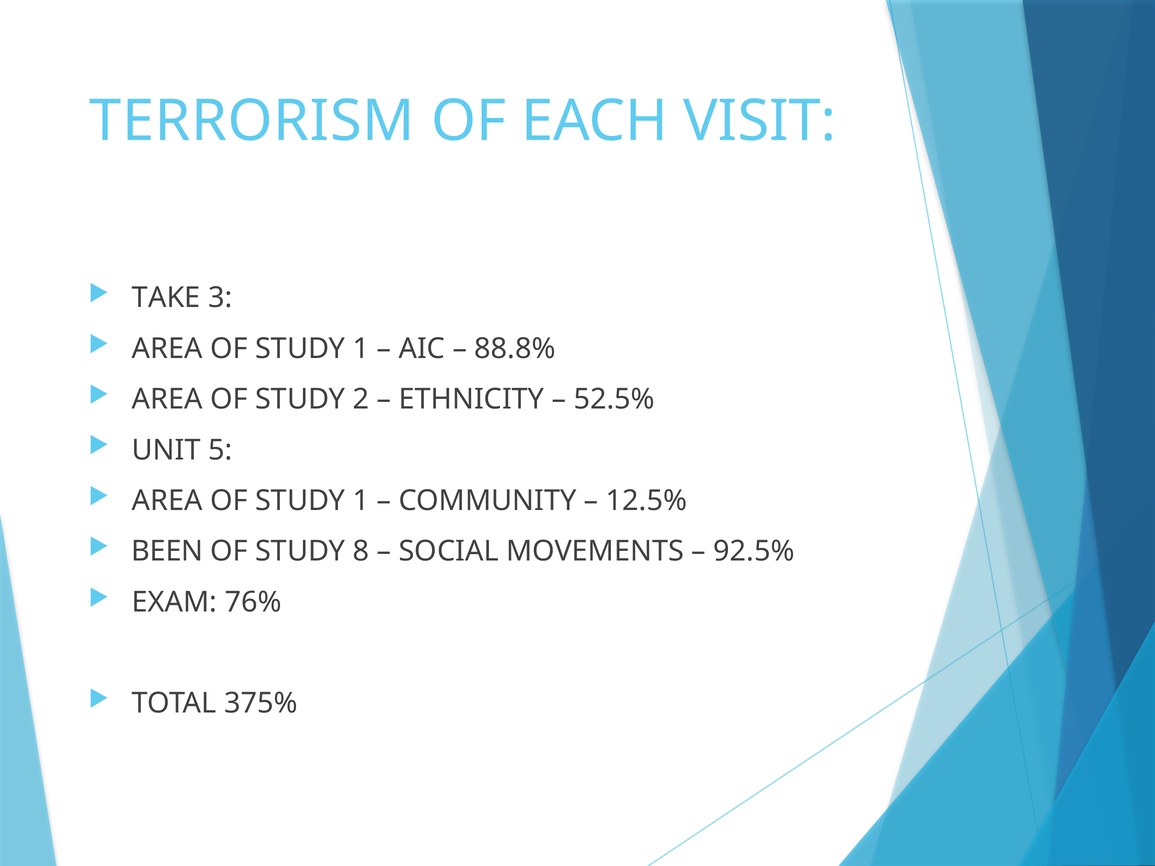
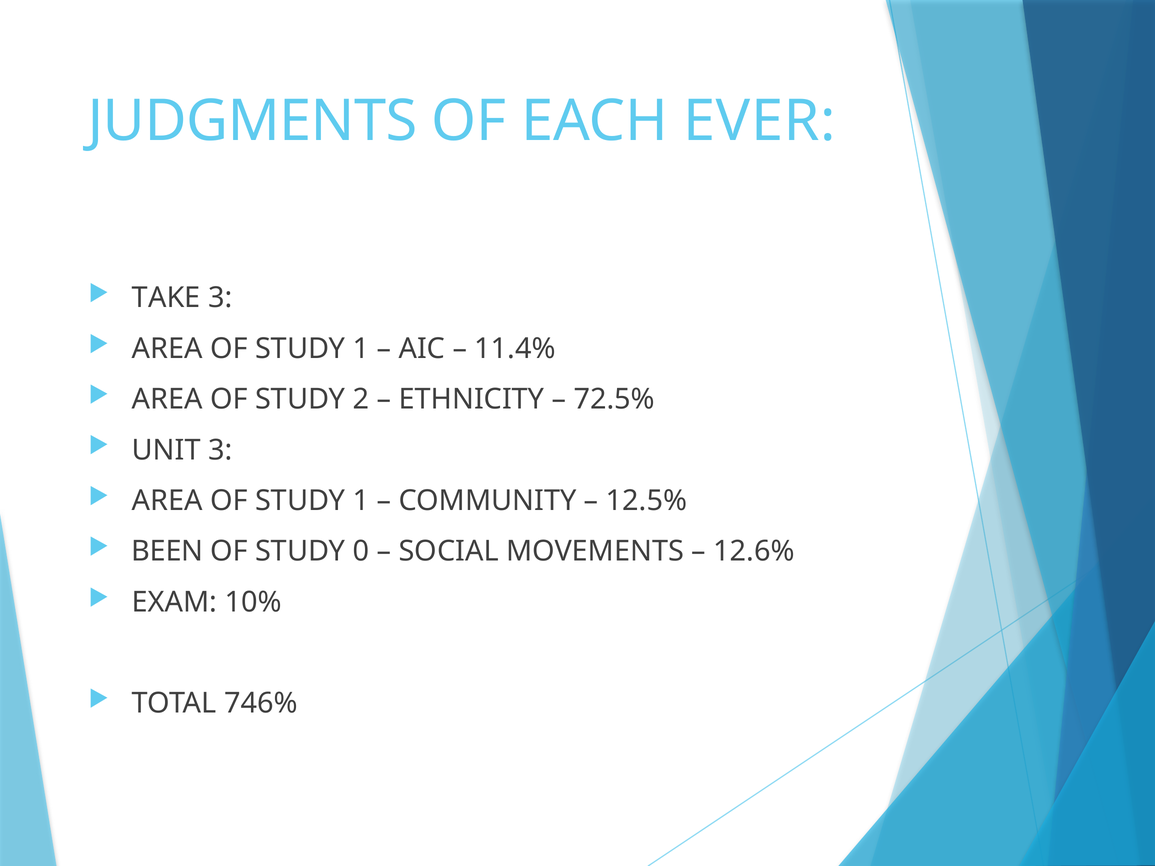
TERRORISM: TERRORISM -> JUDGMENTS
VISIT: VISIT -> EVER
88.8%: 88.8% -> 11.4%
52.5%: 52.5% -> 72.5%
UNIT 5: 5 -> 3
8: 8 -> 0
92.5%: 92.5% -> 12.6%
76%: 76% -> 10%
375%: 375% -> 746%
